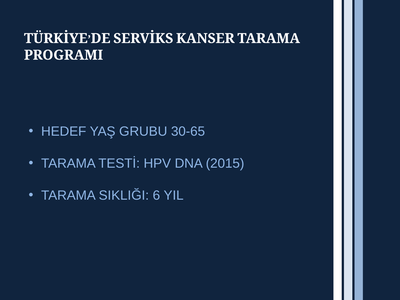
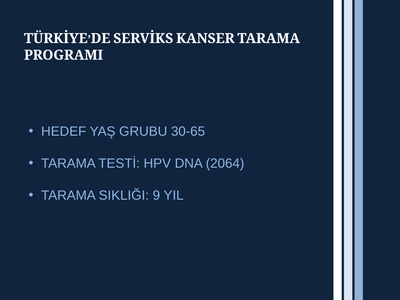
2015: 2015 -> 2064
6: 6 -> 9
